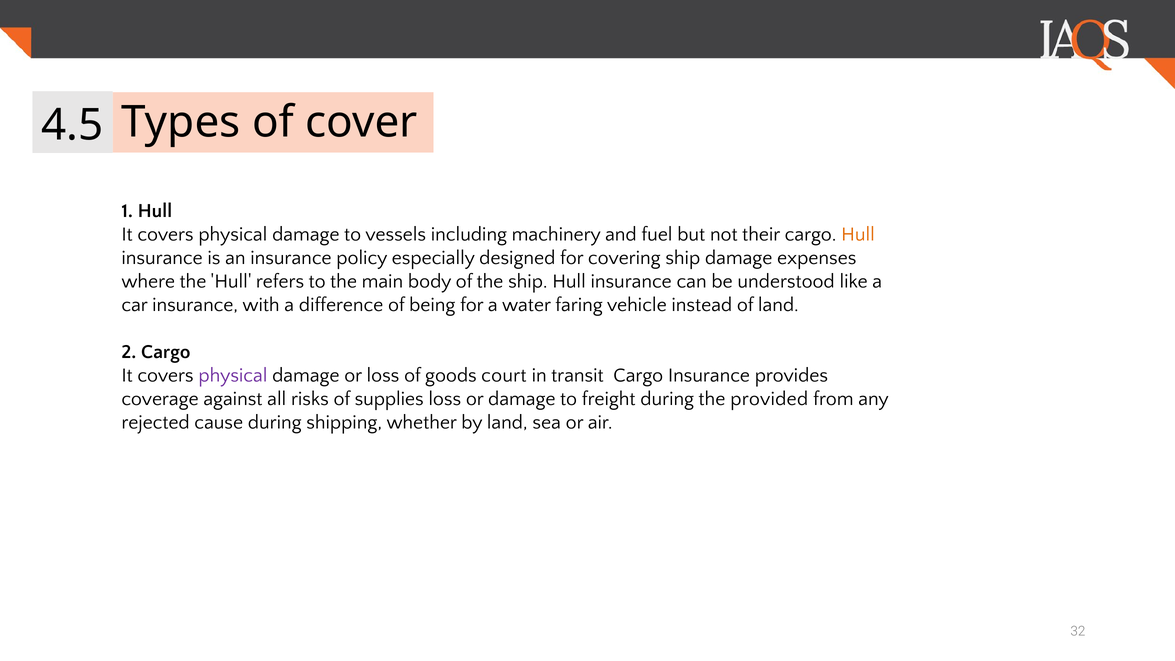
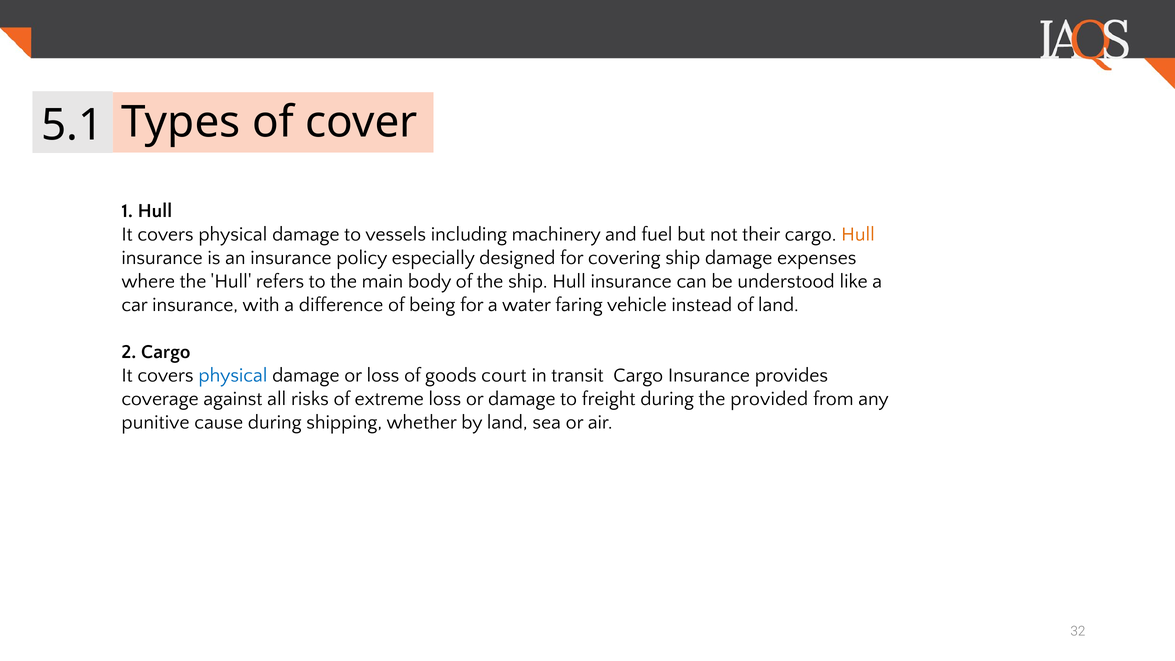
4.5: 4.5 -> 5.1
physical at (233, 375) colour: purple -> blue
supplies: supplies -> extreme
rejected: rejected -> punitive
